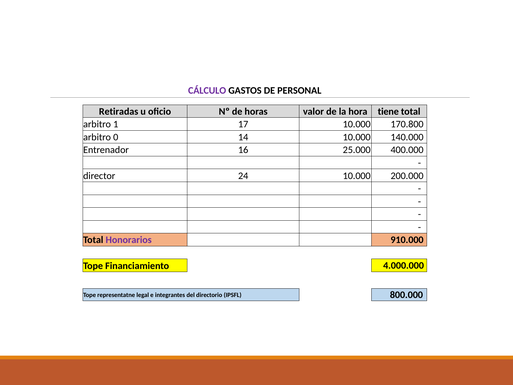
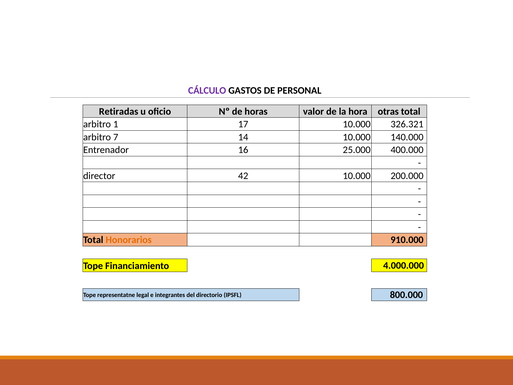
tiene: tiene -> otras
170.800: 170.800 -> 326.321
0: 0 -> 7
24: 24 -> 42
Honorarios colour: purple -> orange
